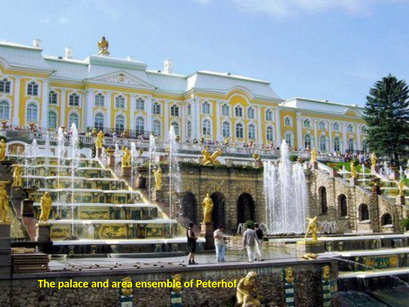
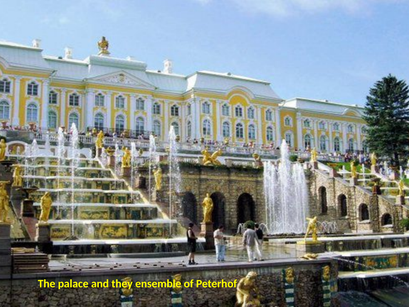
area: area -> they
